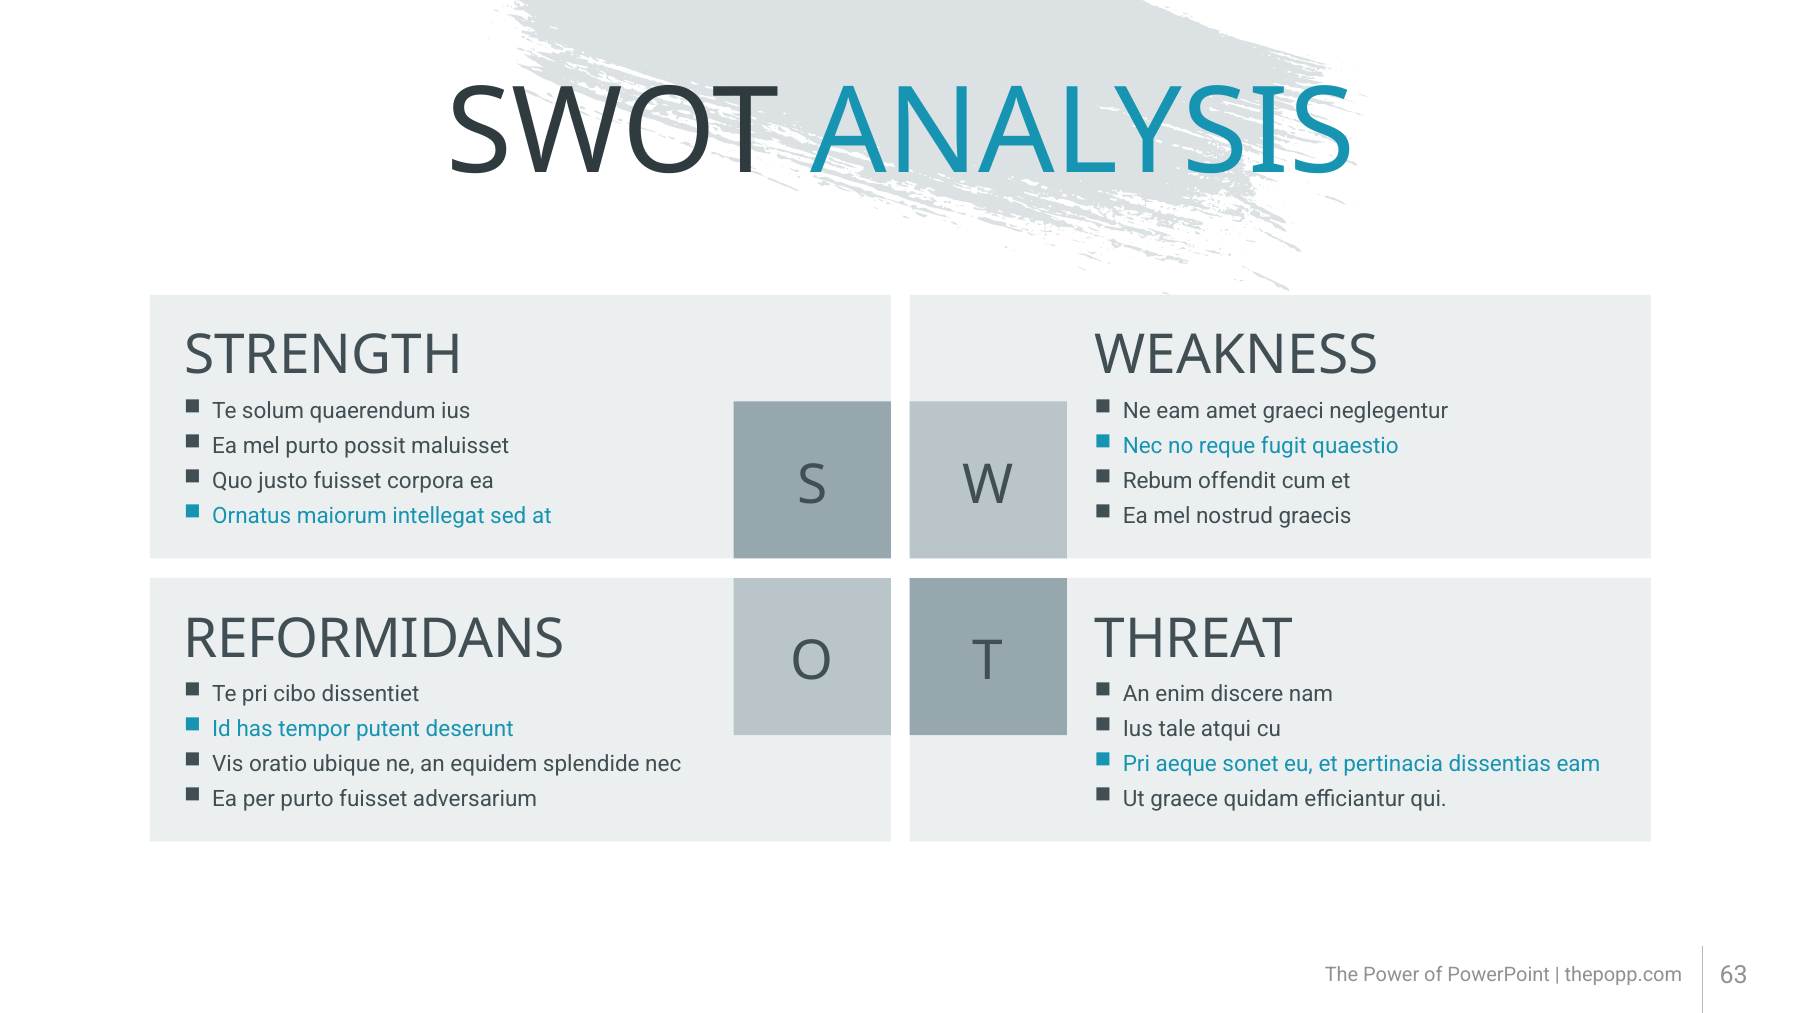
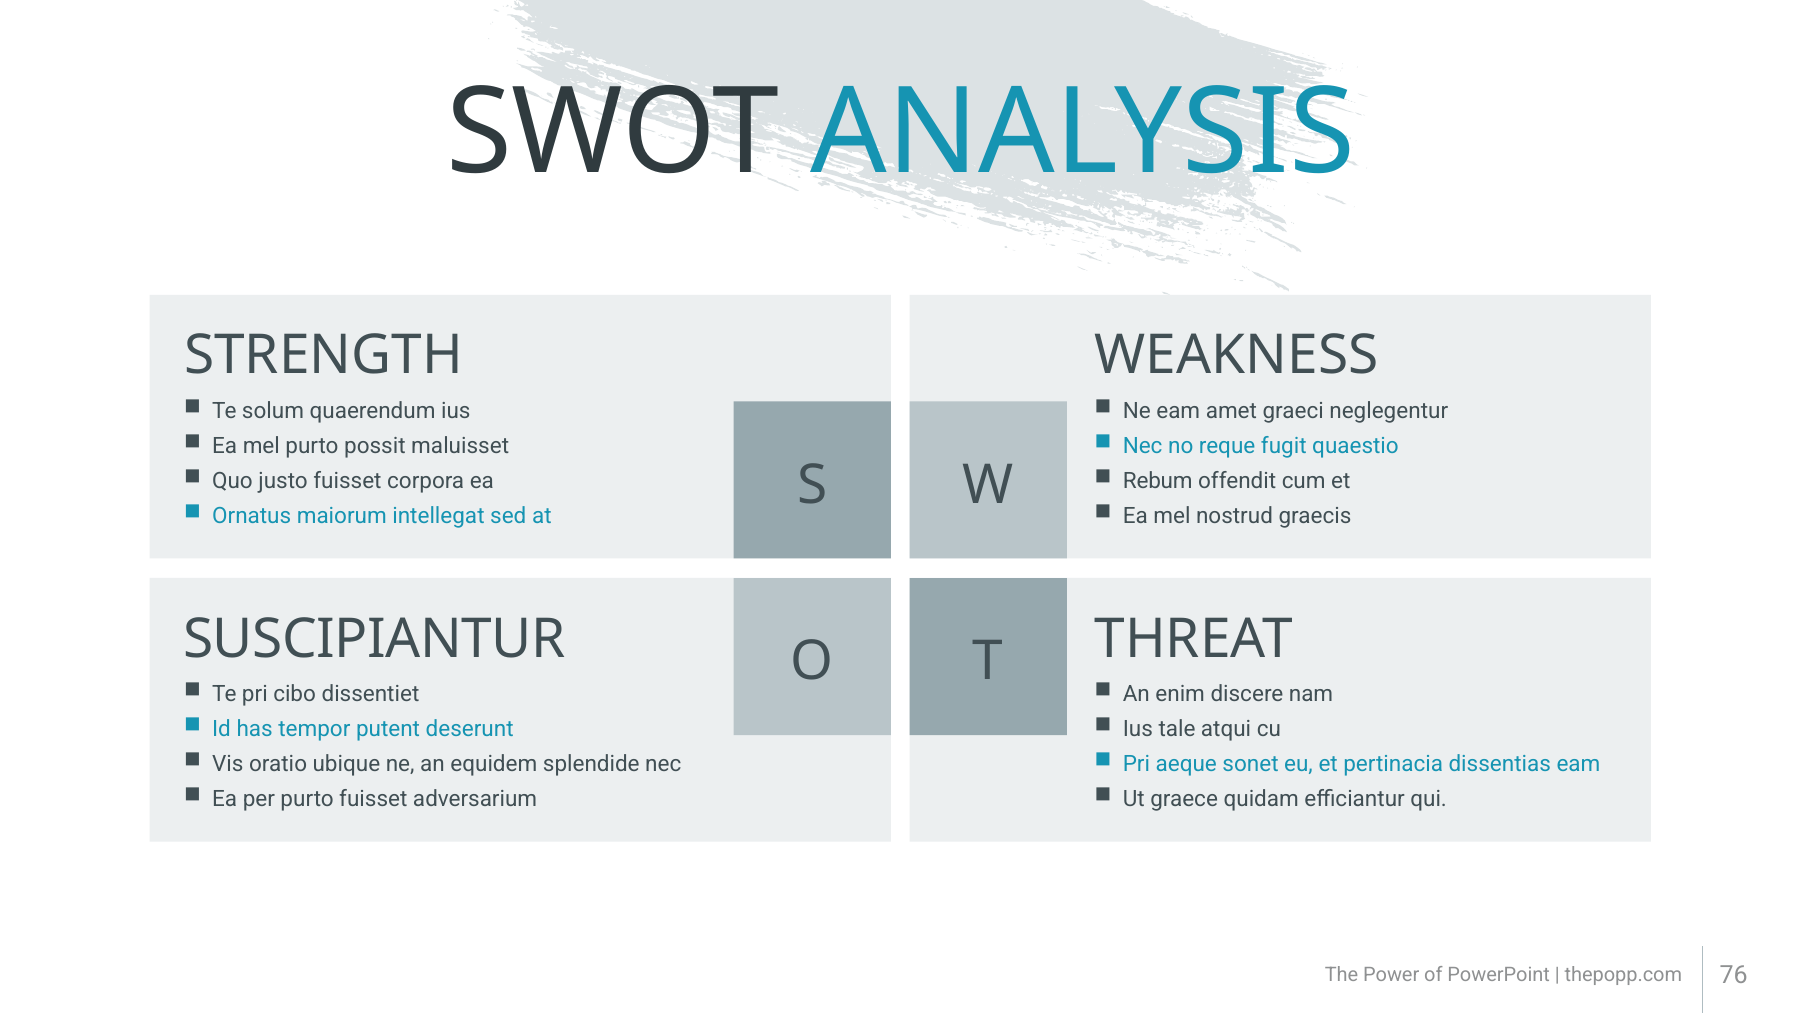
REFORMIDANS: REFORMIDANS -> SUSCIPIANTUR
63: 63 -> 76
